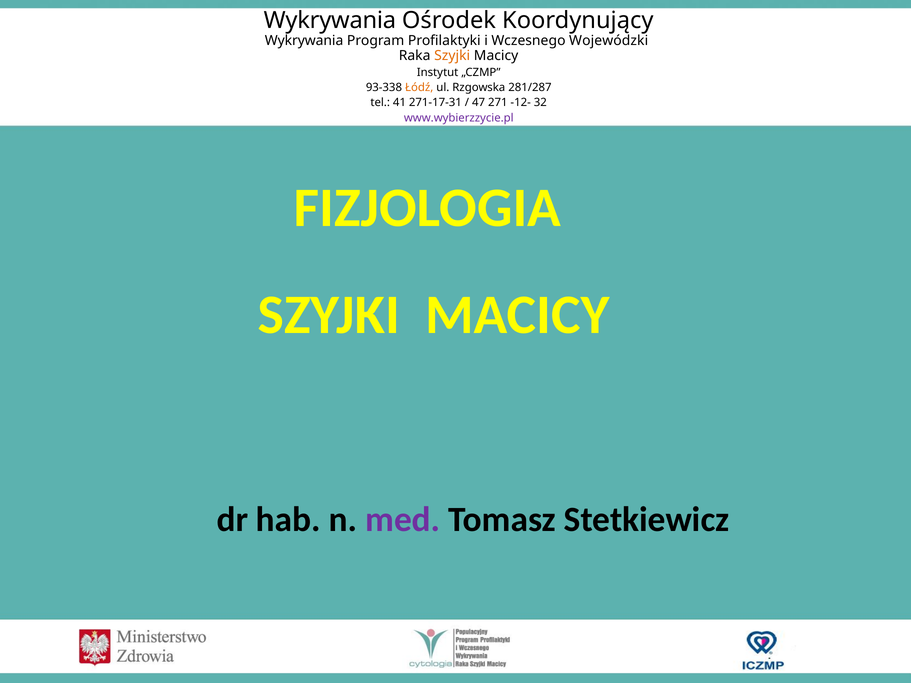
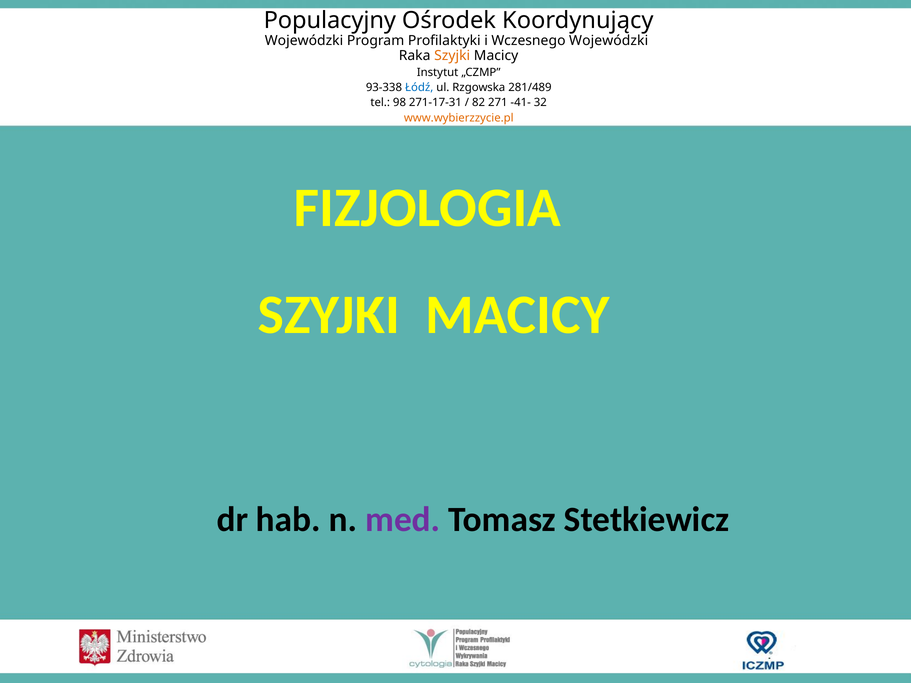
Wykrywania at (330, 20): Wykrywania -> Populacyjny
Wykrywania at (304, 41): Wykrywania -> Wojewódzki
Łódź colour: orange -> blue
281/287: 281/287 -> 281/489
41: 41 -> 98
47: 47 -> 82
-12-: -12- -> -41-
www.wybierzzycie.pl colour: purple -> orange
